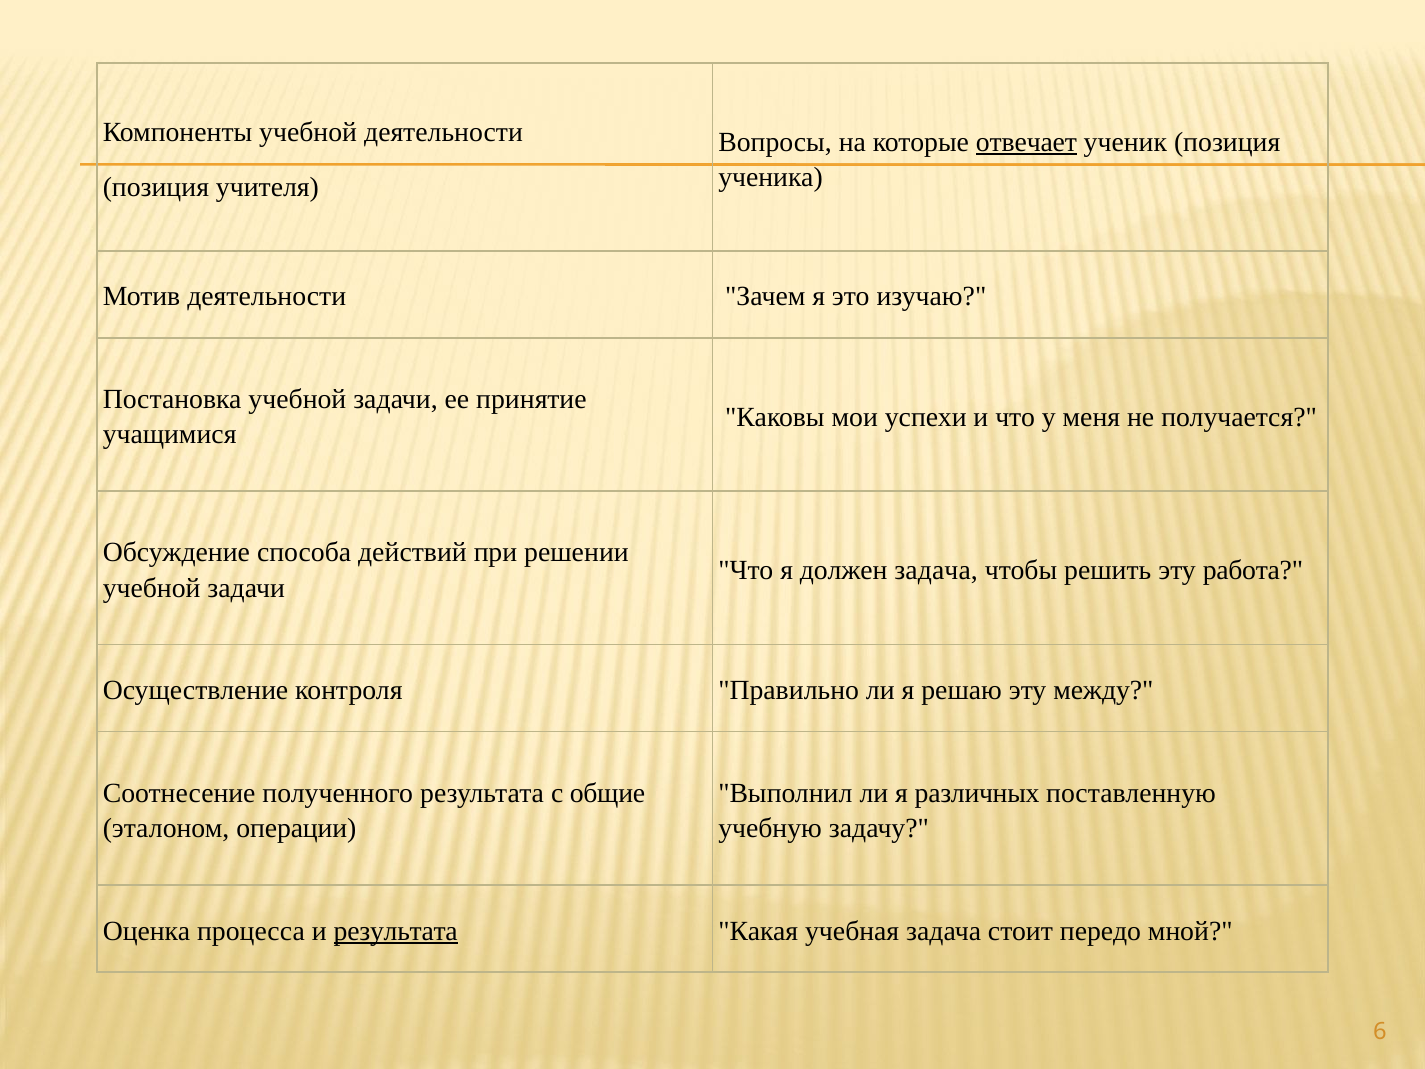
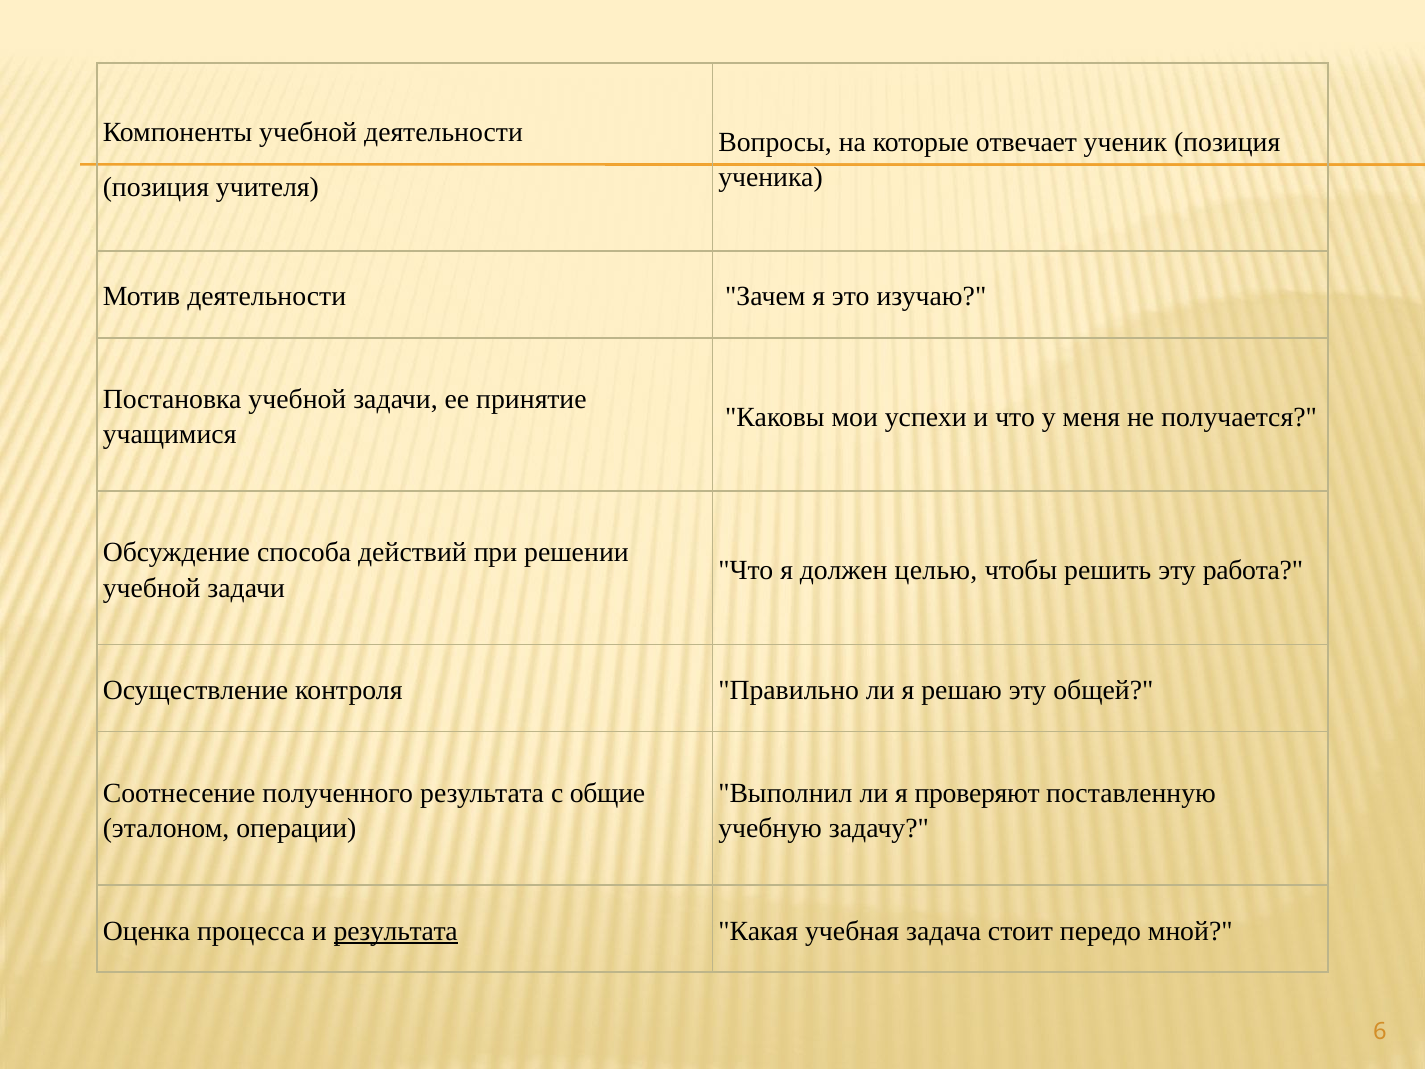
отвечает underline: present -> none
должен задача: задача -> целью
между: между -> общей
различных: различных -> проверяют
